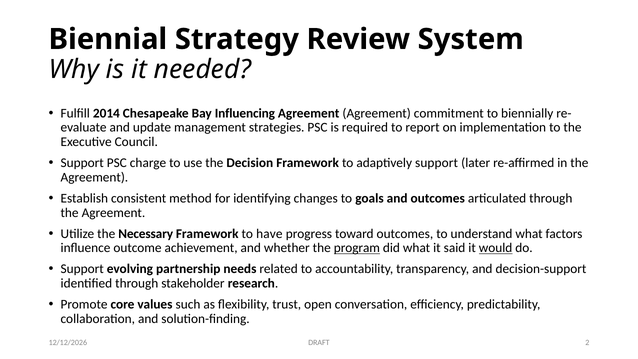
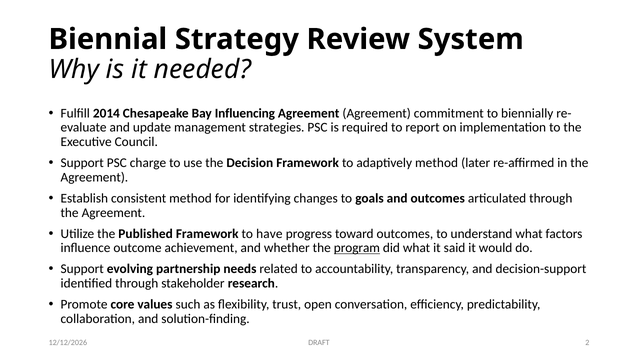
adaptively support: support -> method
Necessary: Necessary -> Published
would underline: present -> none
